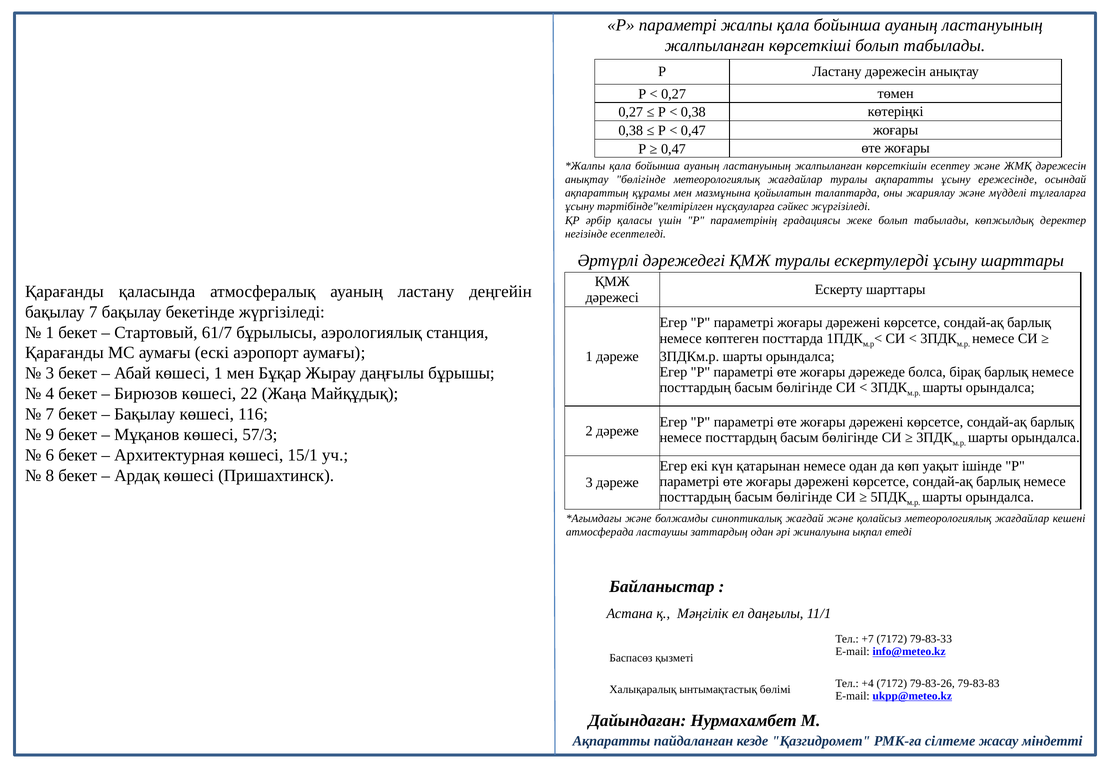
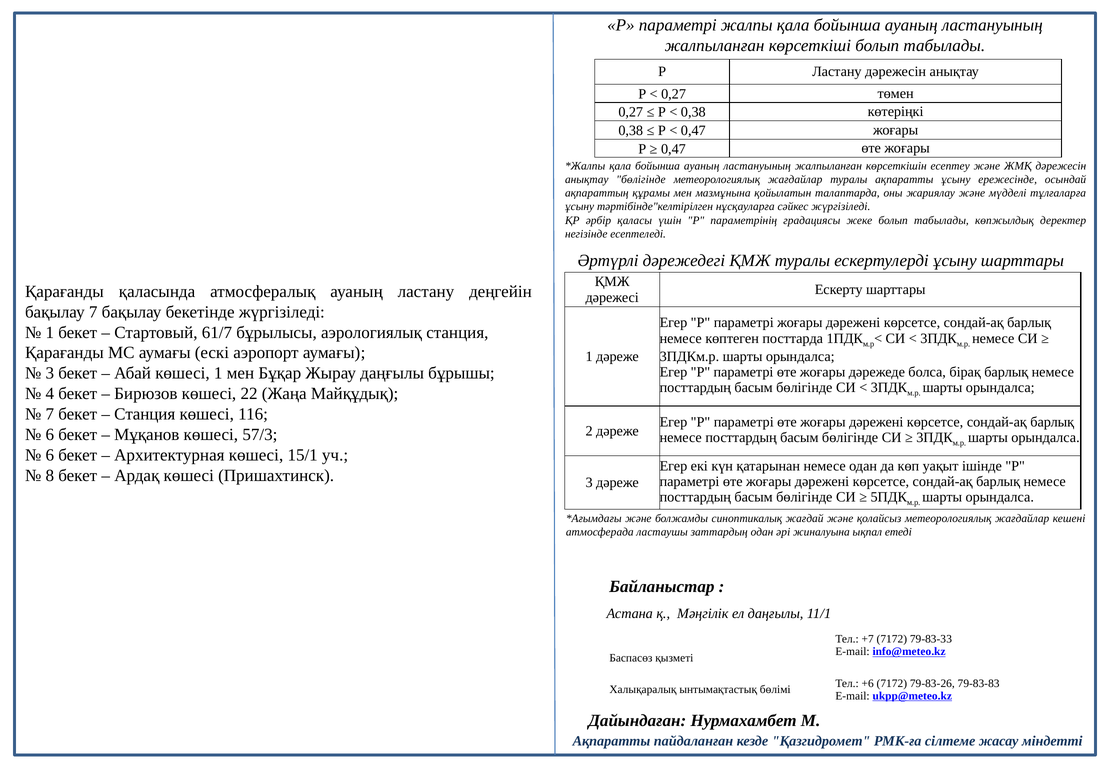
Бақылау at (145, 415): Бақылау -> Станция
9 at (50, 435): 9 -> 6
+4: +4 -> +6
